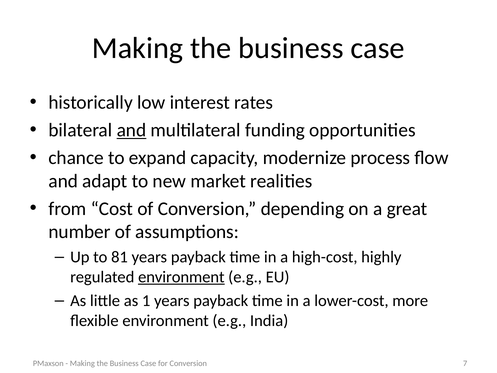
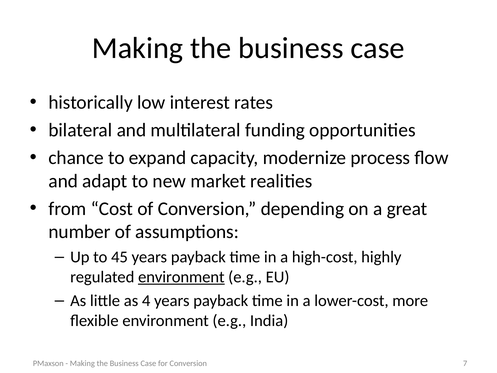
and at (131, 130) underline: present -> none
81: 81 -> 45
1: 1 -> 4
